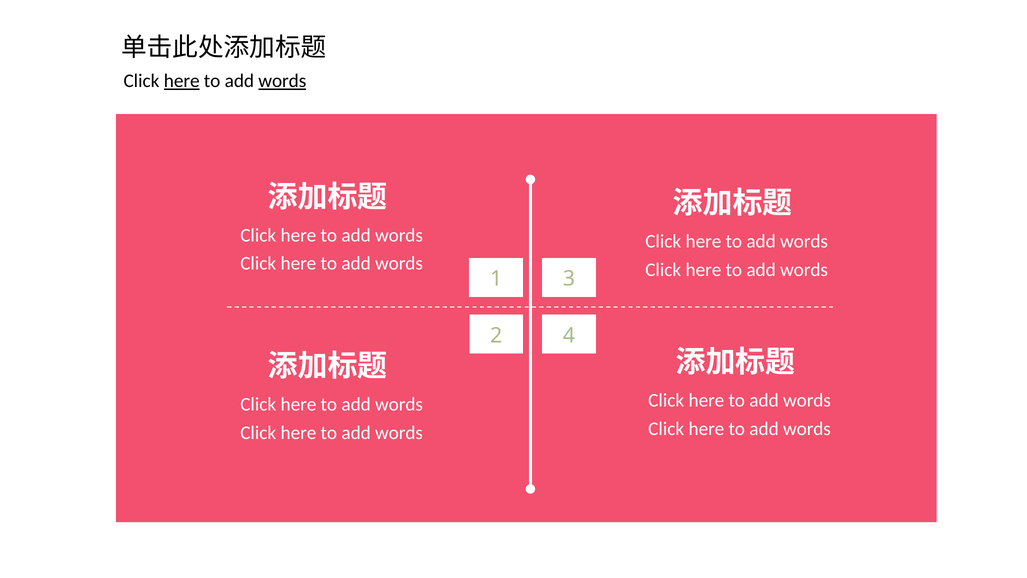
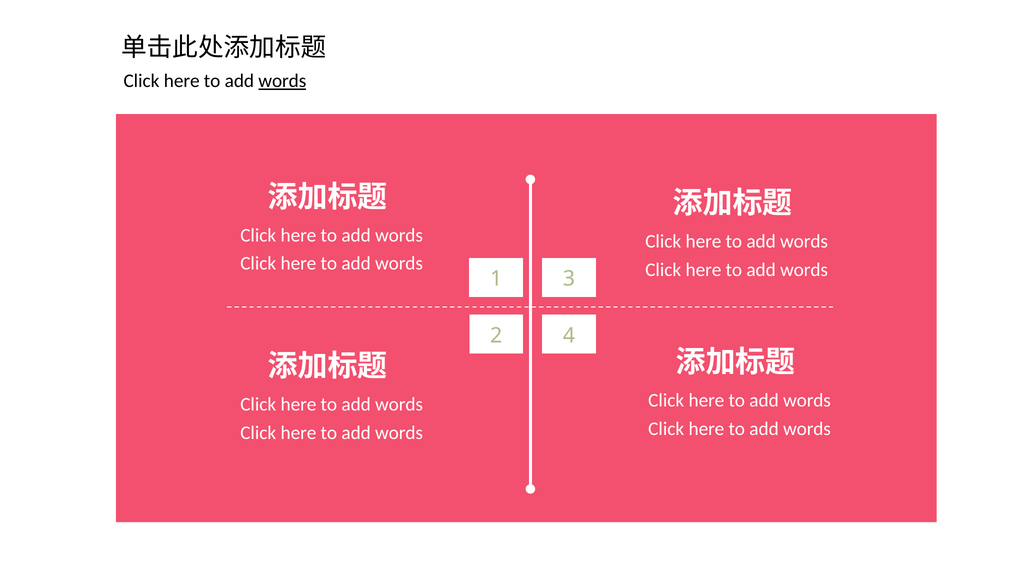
here at (182, 81) underline: present -> none
